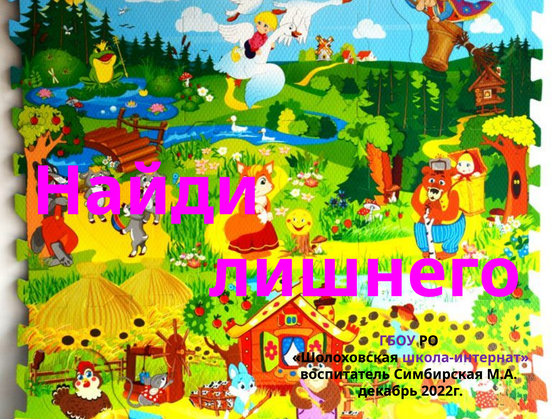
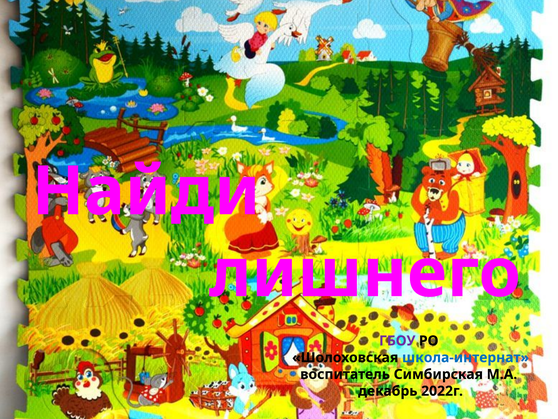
школа-интернат colour: purple -> blue
